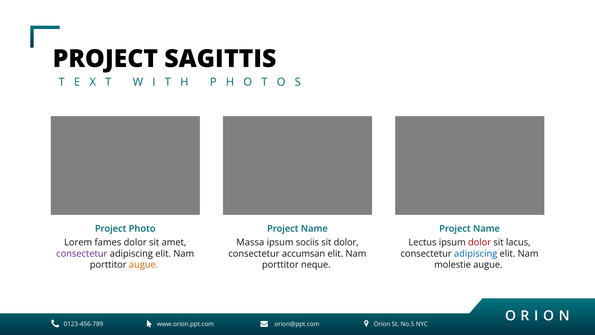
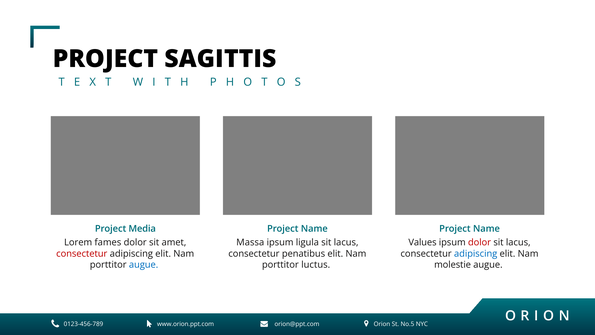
Photo: Photo -> Media
sociis: sociis -> ligula
dolor at (346, 242): dolor -> lacus
Lectus: Lectus -> Values
consectetur at (82, 254) colour: purple -> red
accumsan: accumsan -> penatibus
augue at (144, 265) colour: orange -> blue
neque: neque -> luctus
